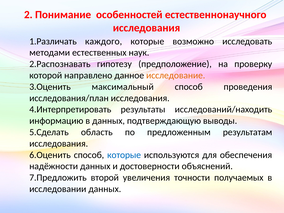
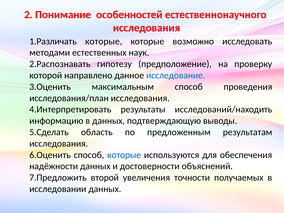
каждого at (104, 41): каждого -> которые
исследование colour: orange -> blue
максимальный: максимальный -> максимальным
